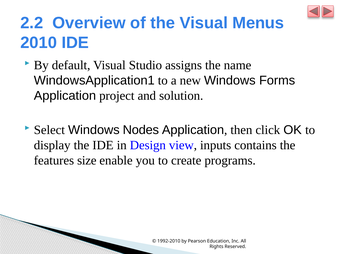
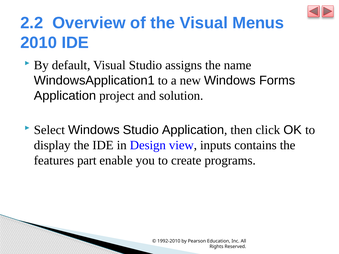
Windows Nodes: Nodes -> Studio
size: size -> part
